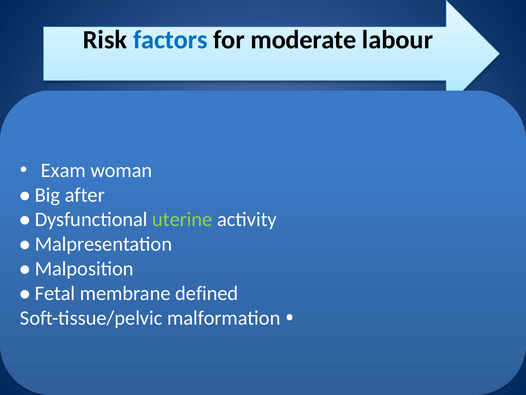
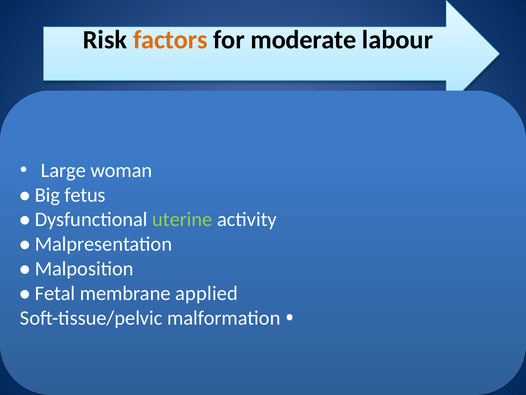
factors colour: blue -> orange
Exam: Exam -> Large
after: after -> fetus
defined: defined -> applied
